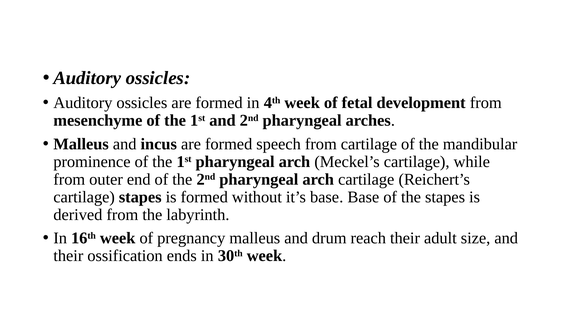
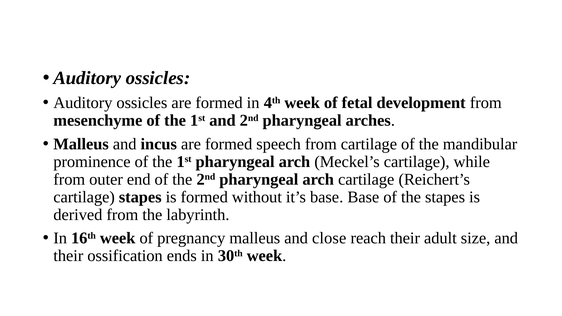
drum: drum -> close
